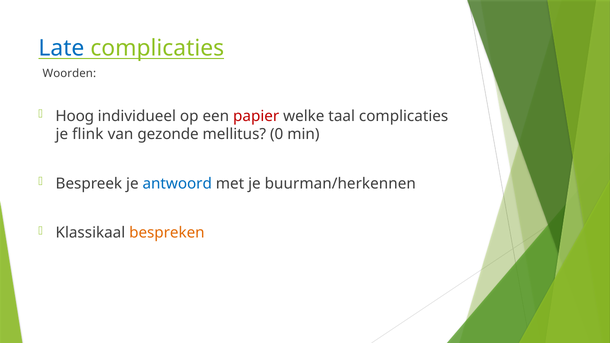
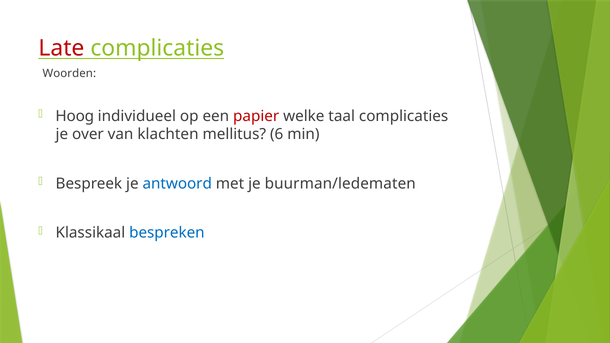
Late colour: blue -> red
flink: flink -> over
gezonde: gezonde -> klachten
0: 0 -> 6
buurman/herkennen: buurman/herkennen -> buurman/ledematen
bespreken colour: orange -> blue
